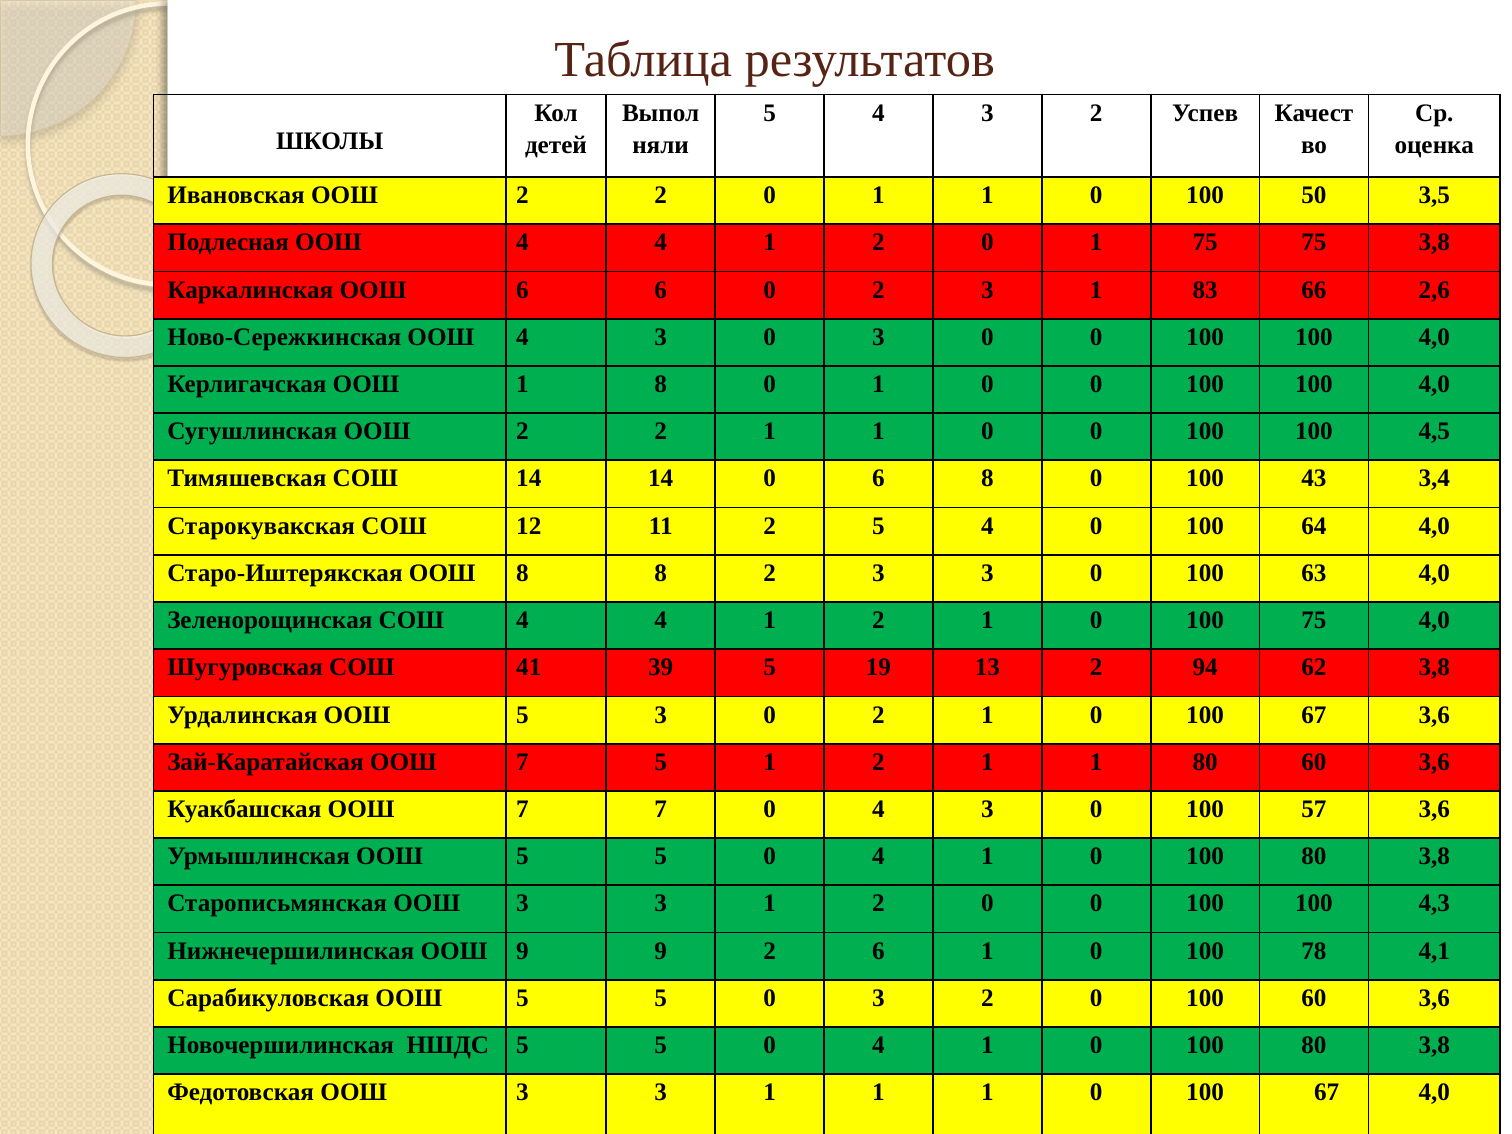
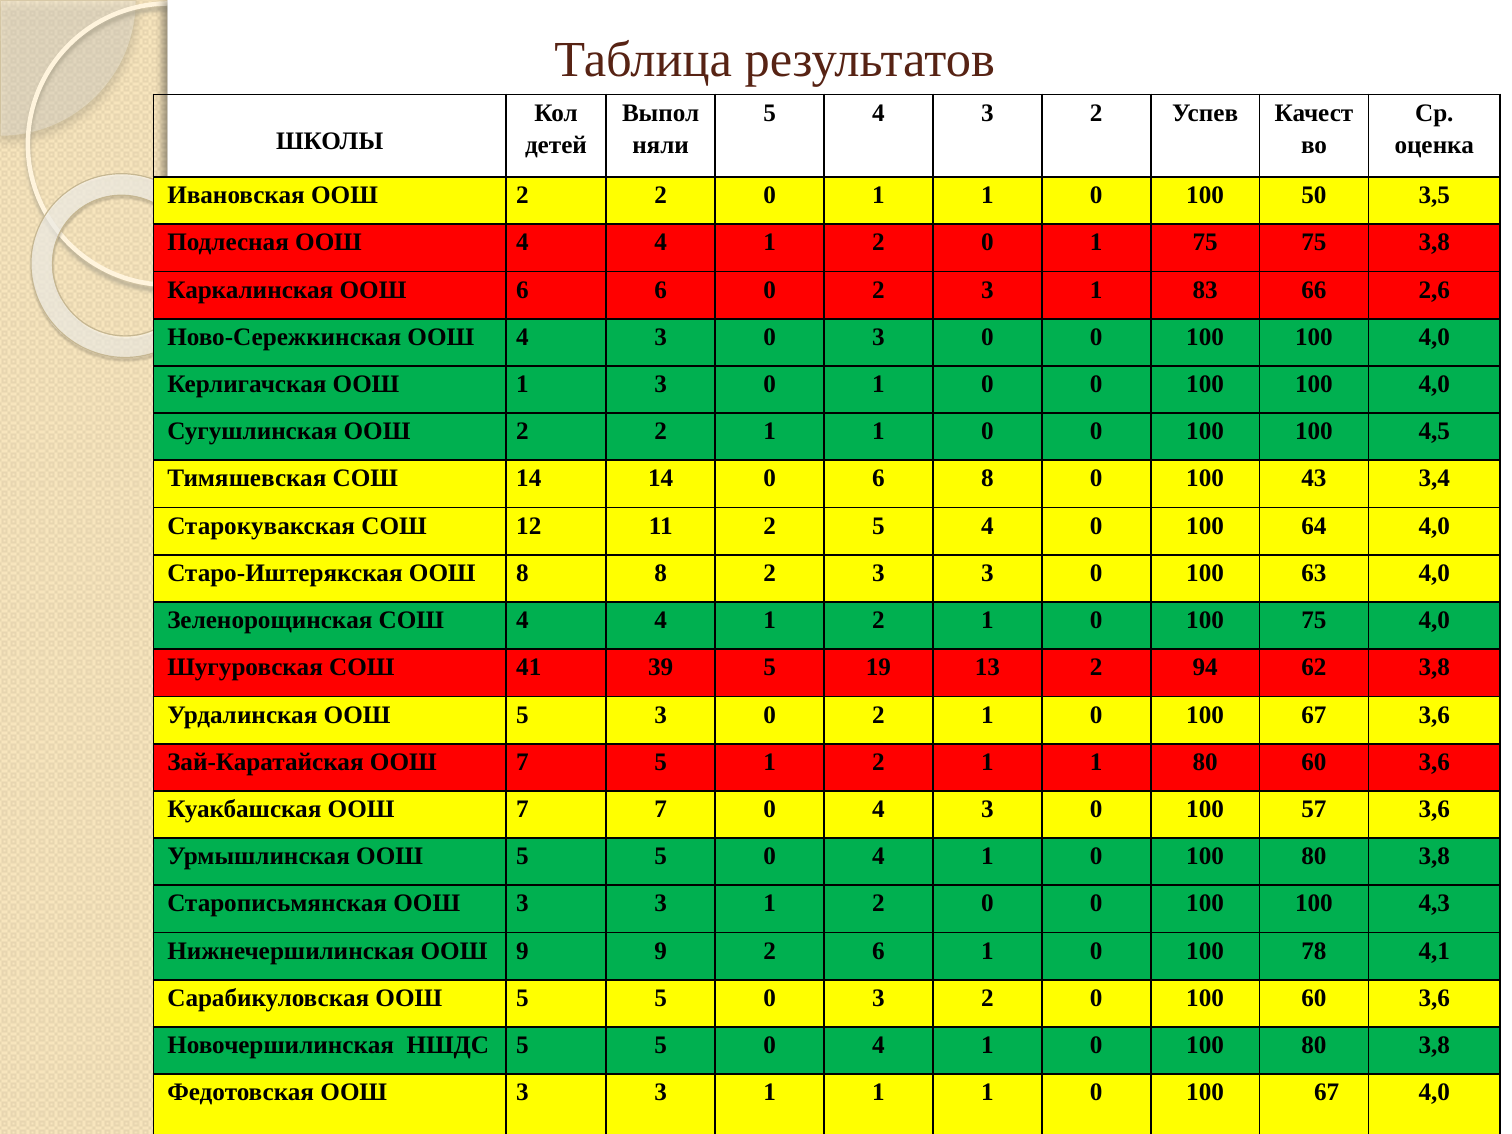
1 8: 8 -> 3
